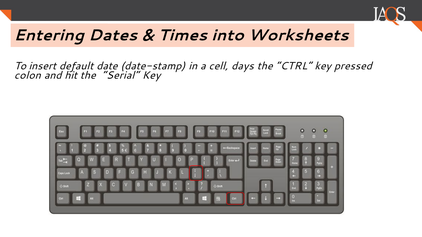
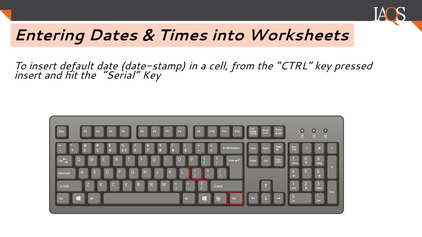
days: days -> from
colon at (28, 75): colon -> insert
